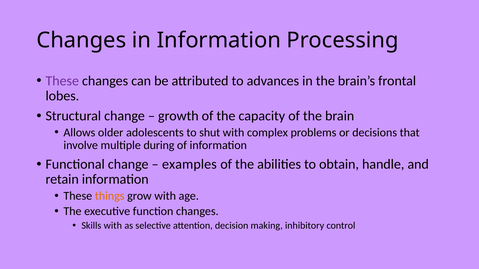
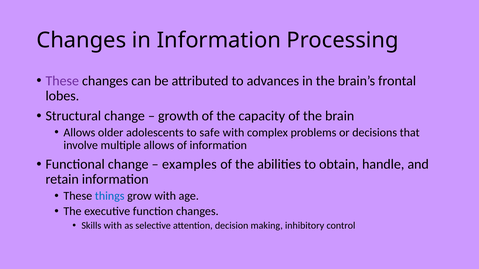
shut: shut -> safe
multiple during: during -> allows
things colour: orange -> blue
